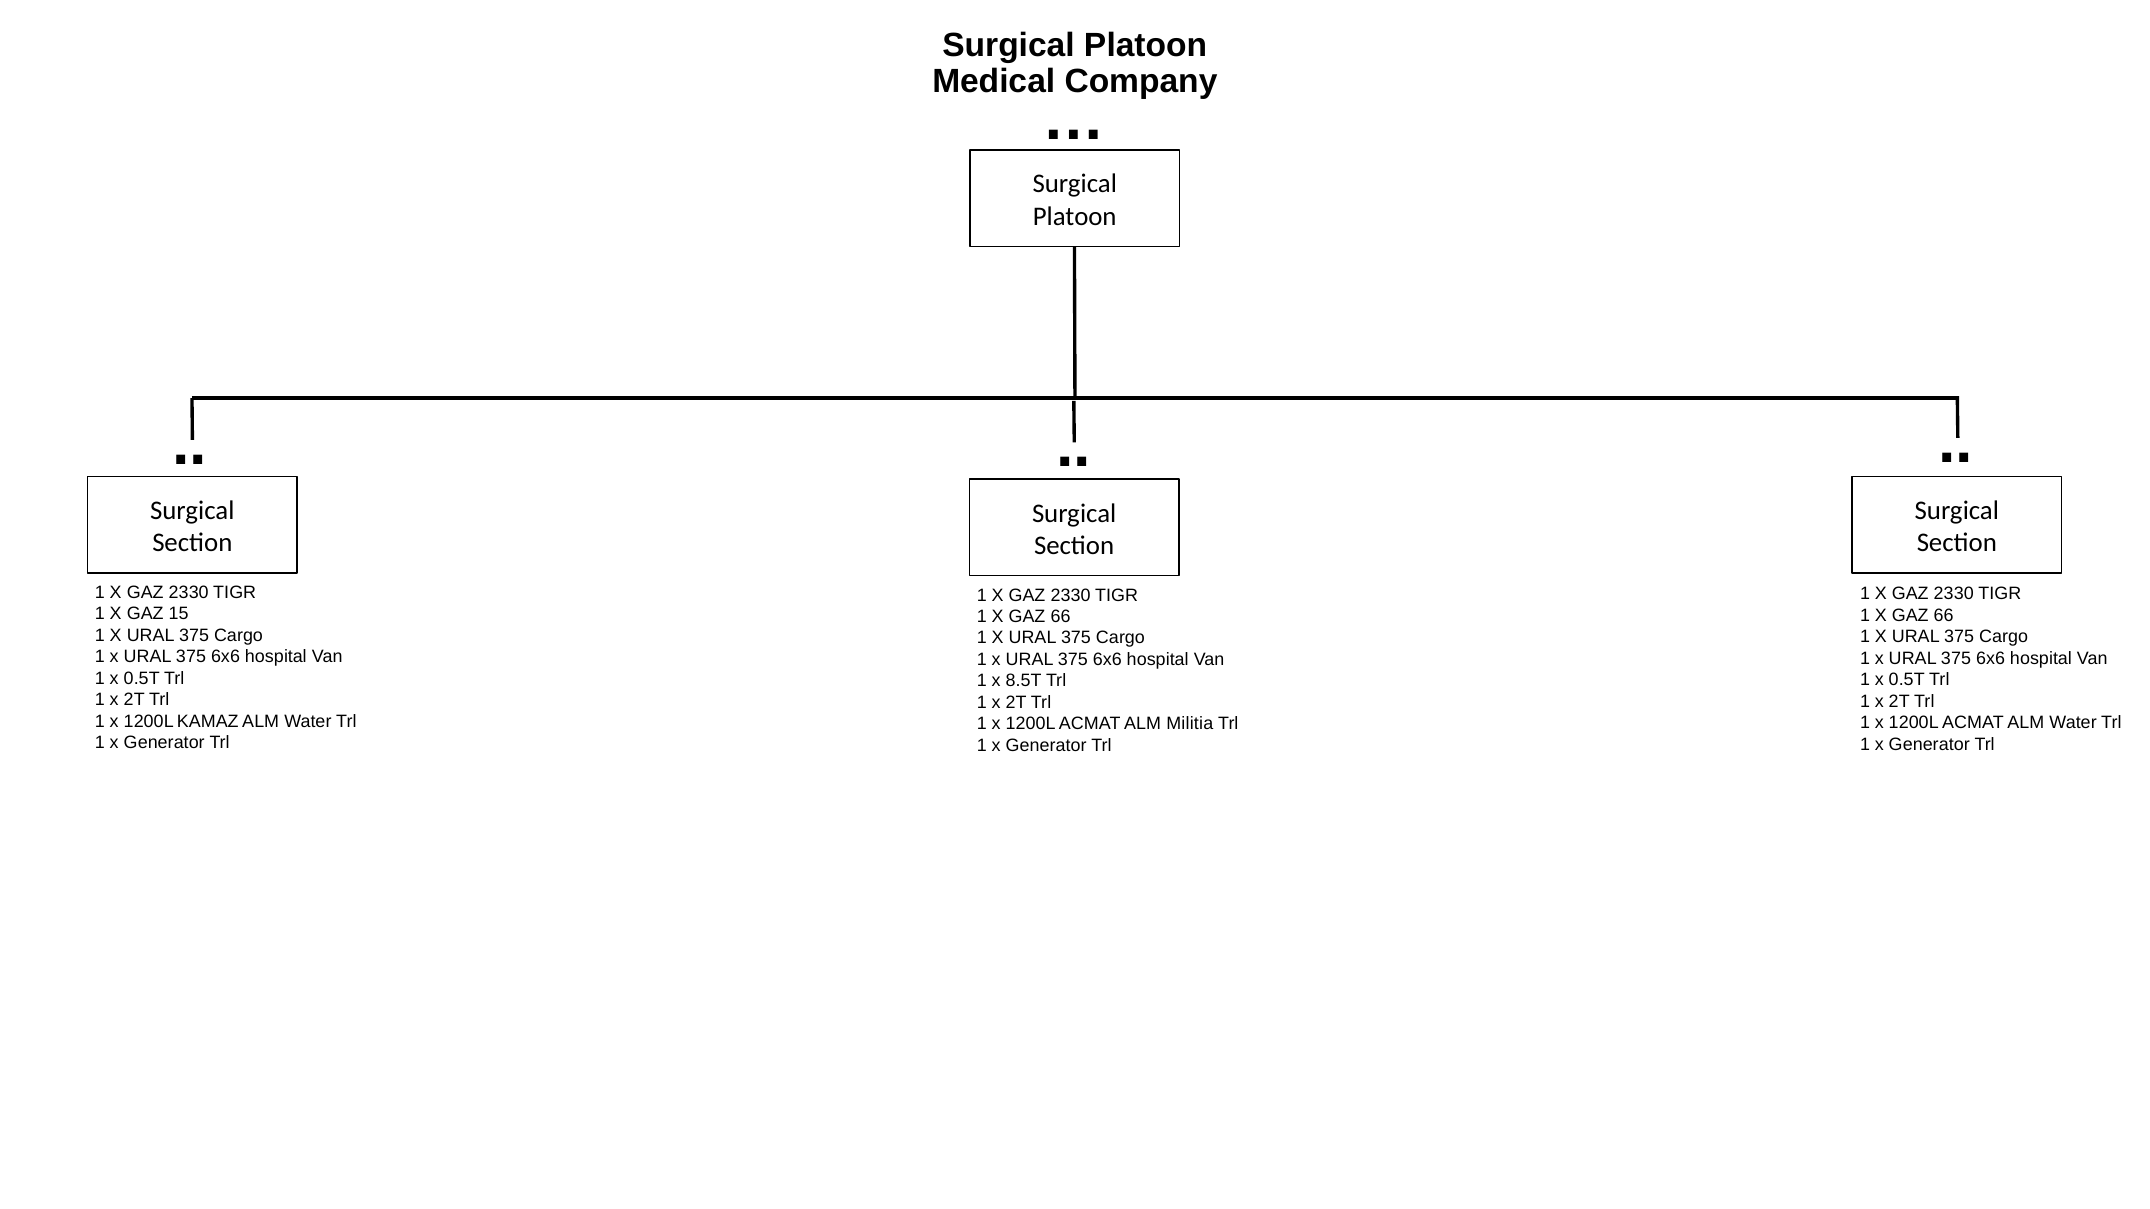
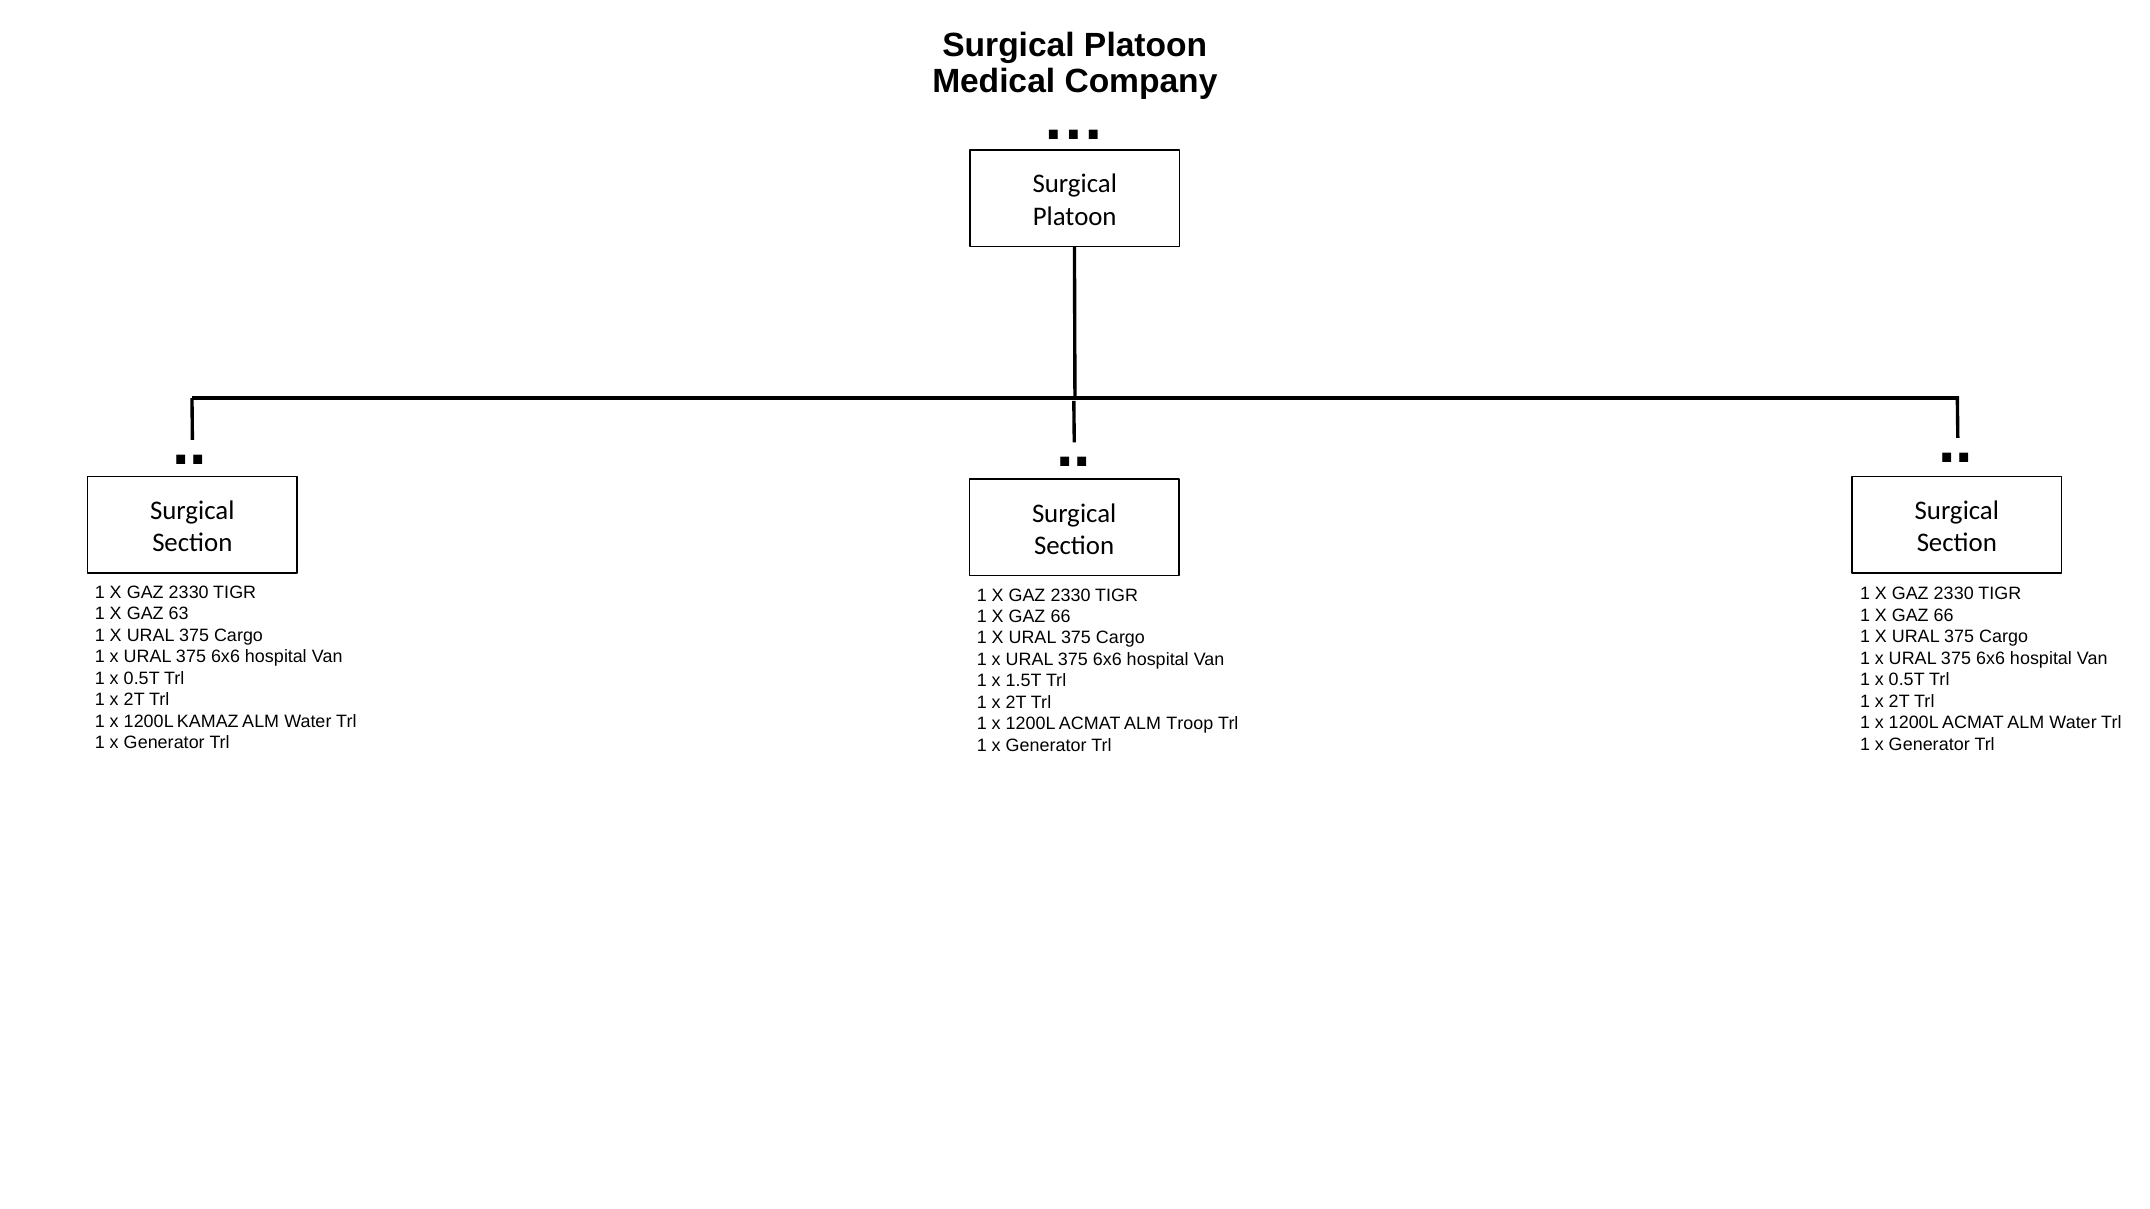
15: 15 -> 63
8.5T: 8.5T -> 1.5T
Militia: Militia -> Troop
